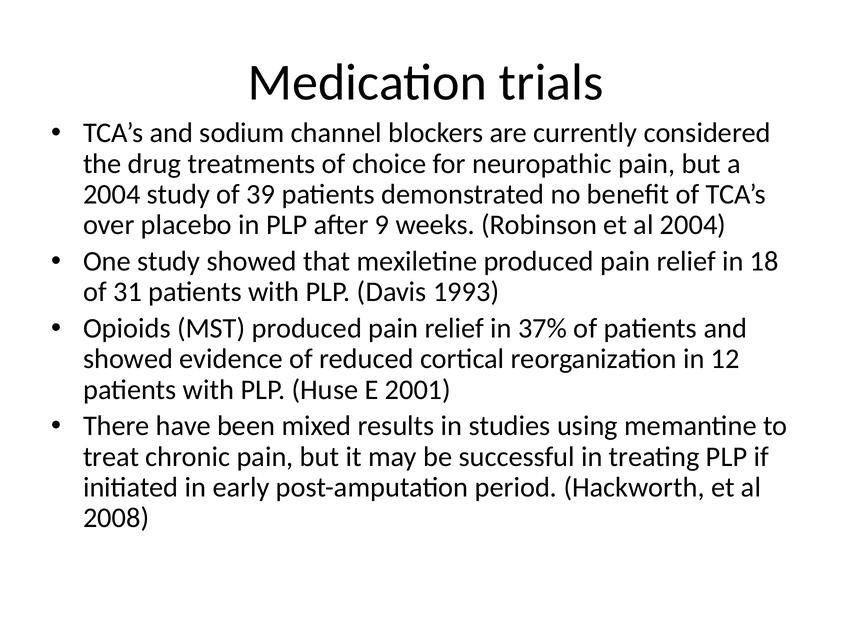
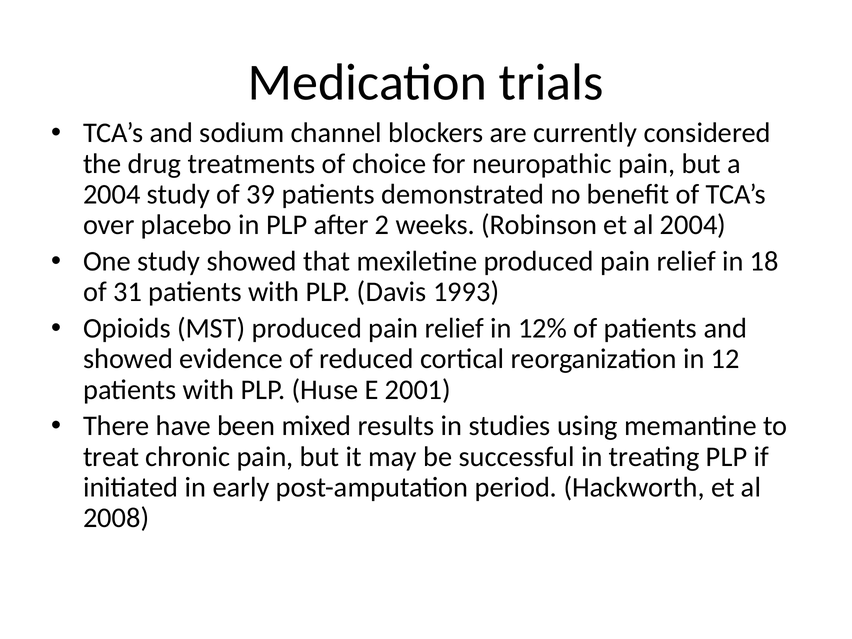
9: 9 -> 2
37%: 37% -> 12%
